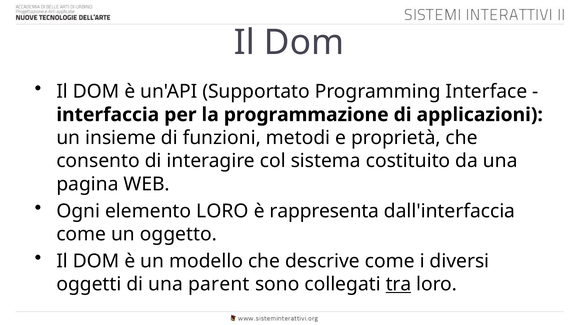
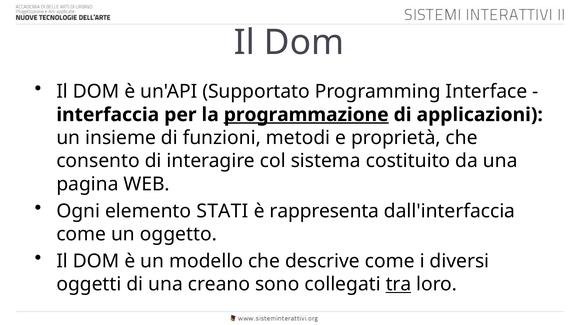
programmazione underline: none -> present
elemento LORO: LORO -> STATI
parent: parent -> creano
